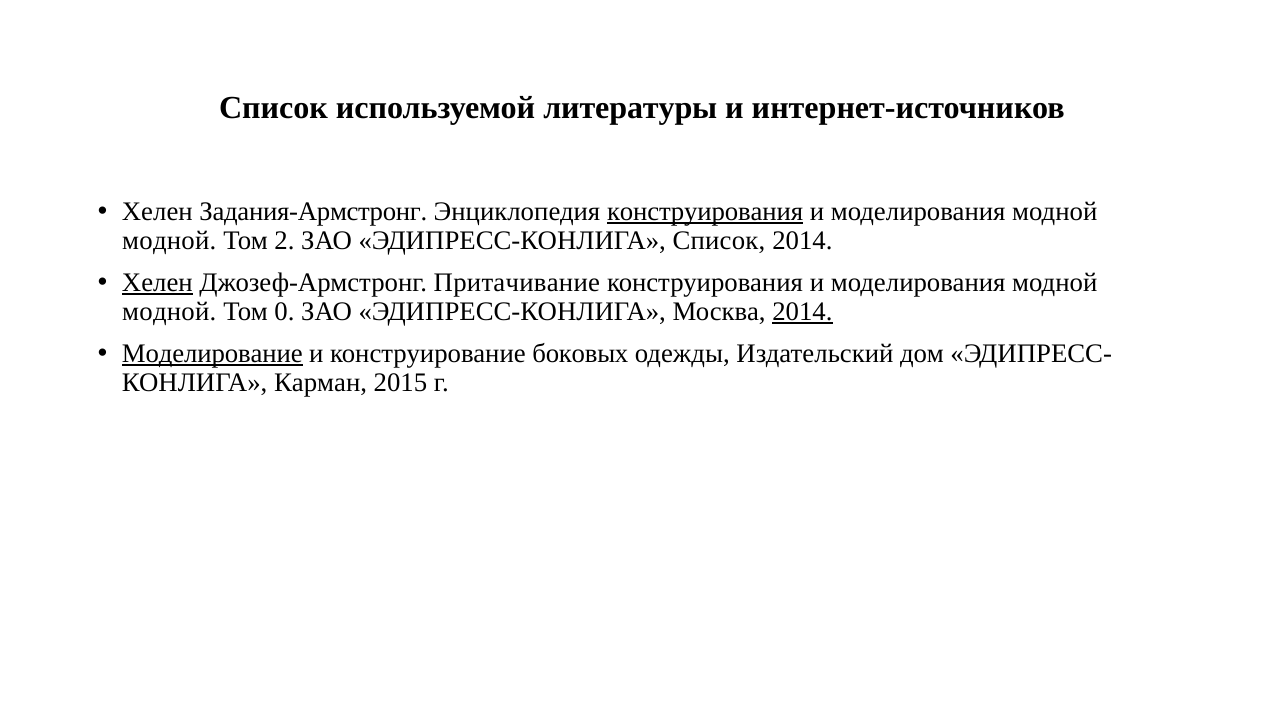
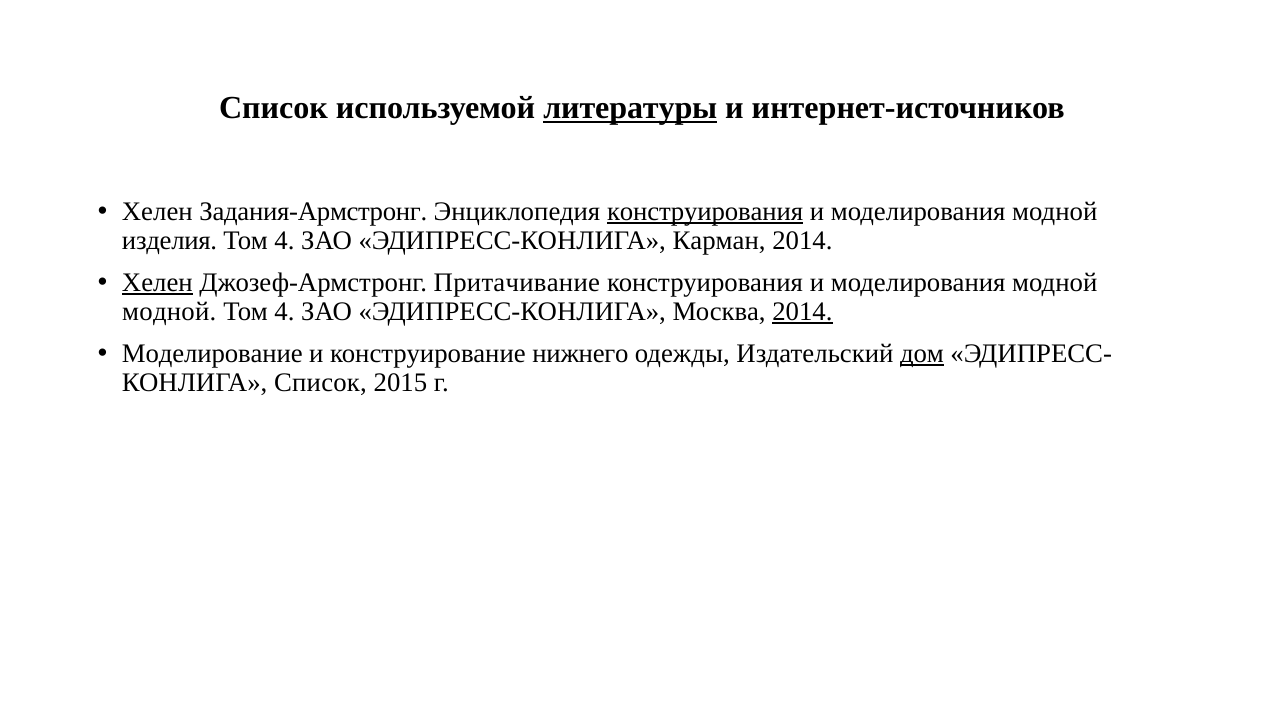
литературы underline: none -> present
модной at (169, 240): модной -> изделия
2 at (285, 240): 2 -> 4
ЭДИПРЕСС-КОНЛИГА Список: Список -> Карман
0 at (285, 311): 0 -> 4
Моделирование underline: present -> none
боковых: боковых -> нижнего
дом underline: none -> present
Карман at (321, 383): Карман -> Список
